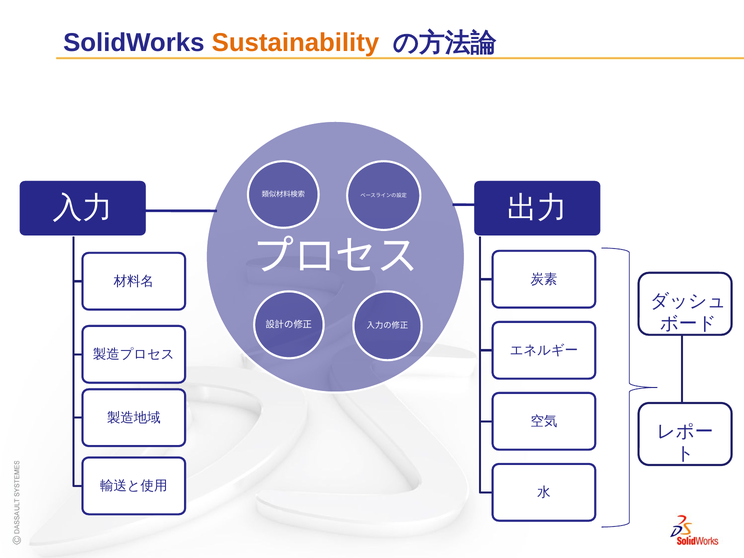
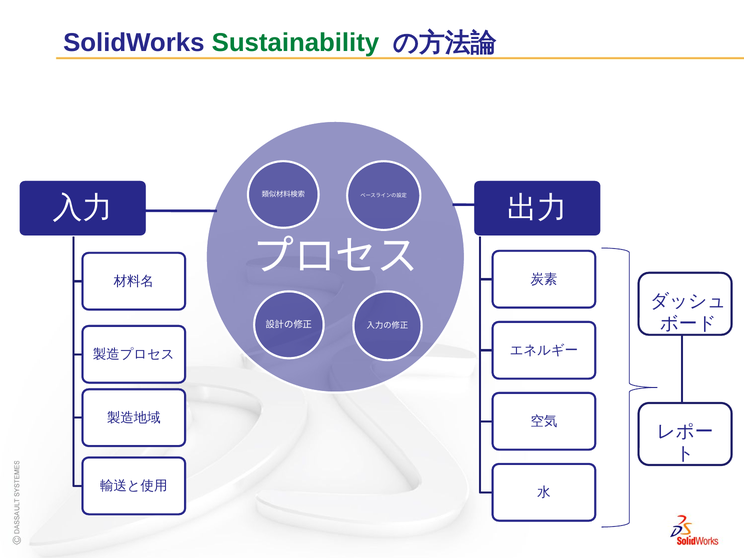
Sustainability colour: orange -> green
